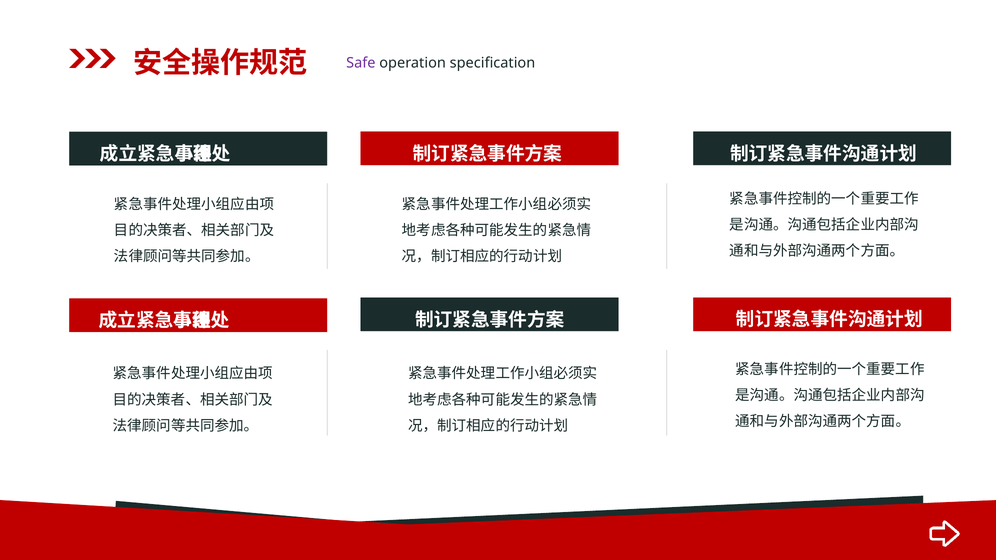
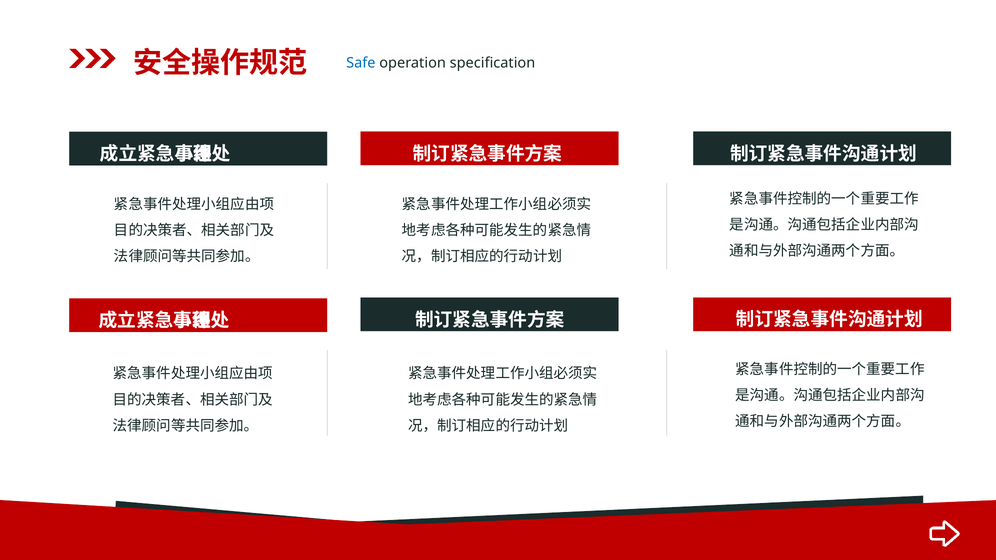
Safe colour: purple -> blue
